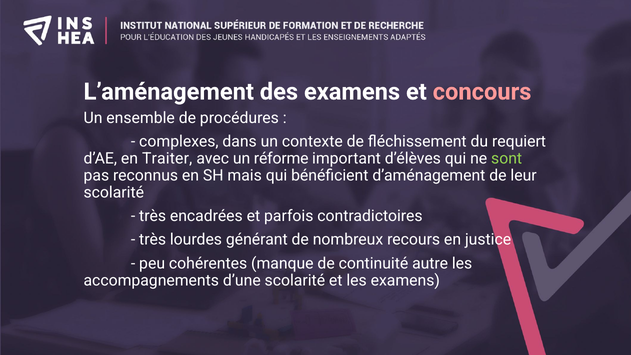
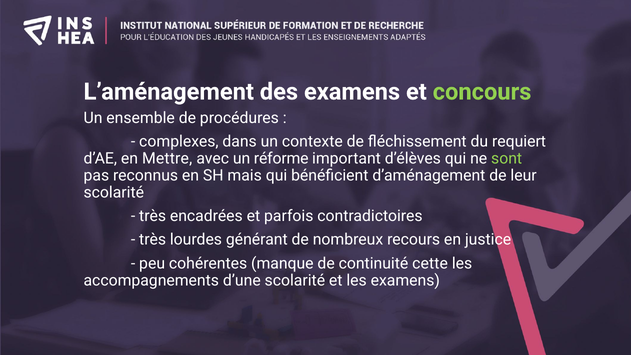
concours colour: pink -> light green
Traiter: Traiter -> Mettre
autre: autre -> cette
